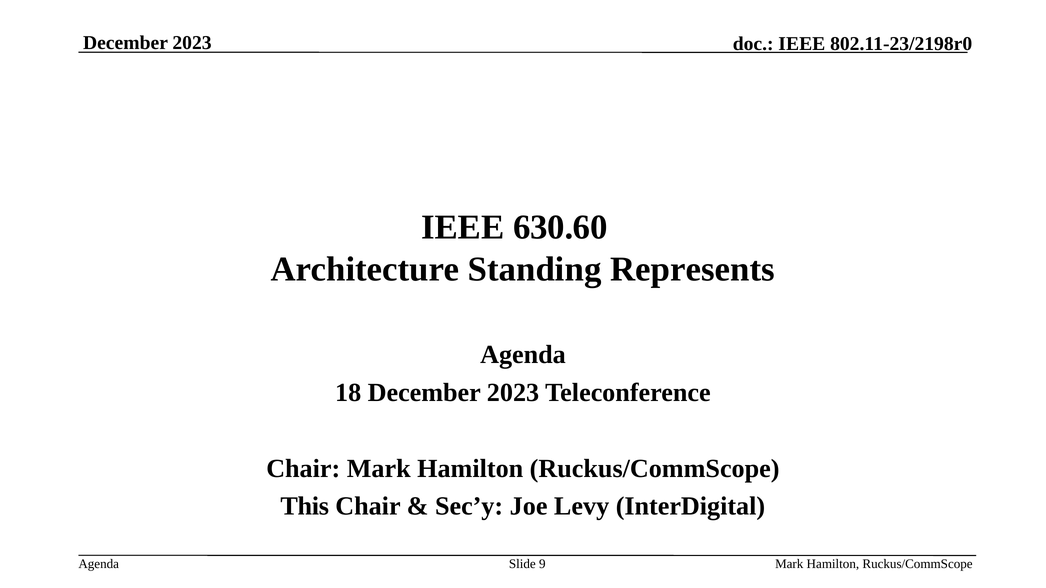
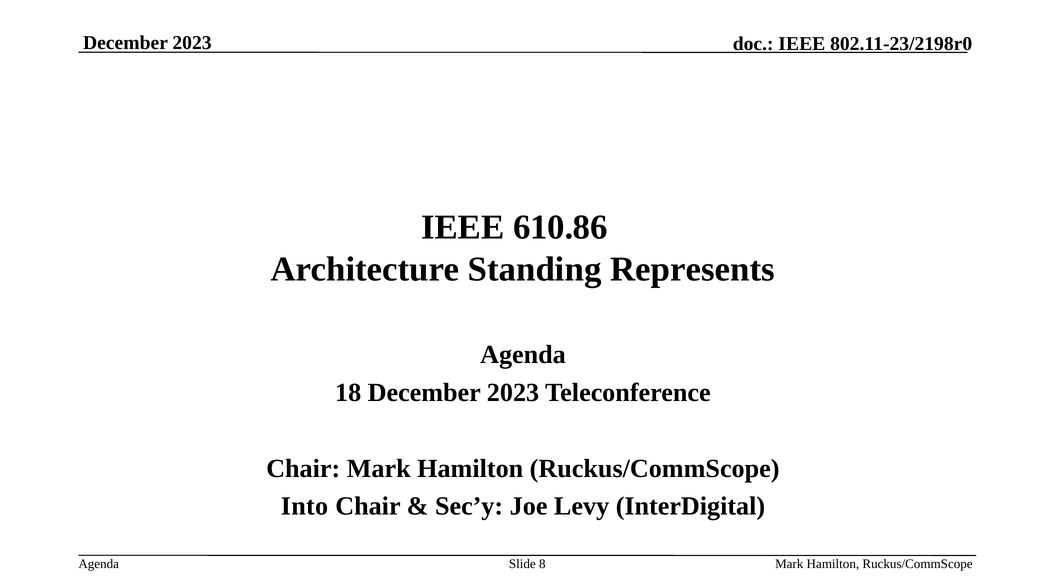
630.60: 630.60 -> 610.86
This: This -> Into
9: 9 -> 8
